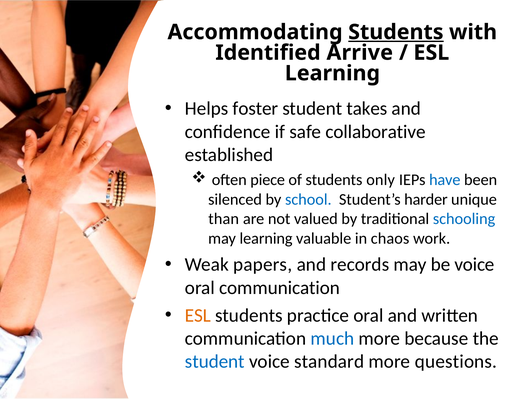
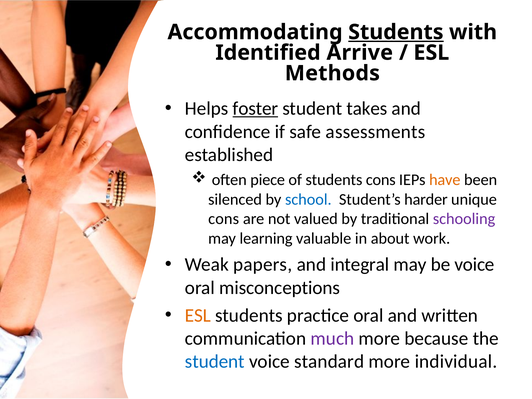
Learning at (332, 73): Learning -> Methods
foster underline: none -> present
collaborative: collaborative -> assessments
students only: only -> cons
have colour: blue -> orange
than at (224, 219): than -> cons
schooling colour: blue -> purple
chaos: chaos -> about
records: records -> integral
oral communication: communication -> misconceptions
much colour: blue -> purple
questions: questions -> individual
